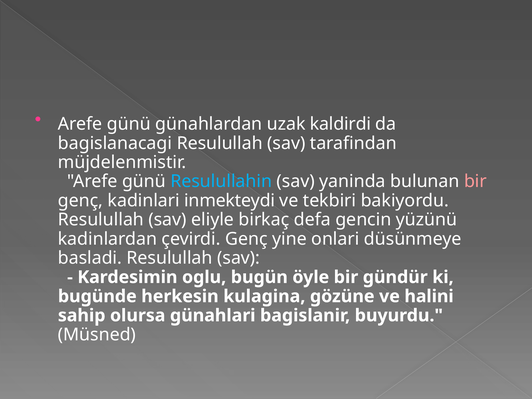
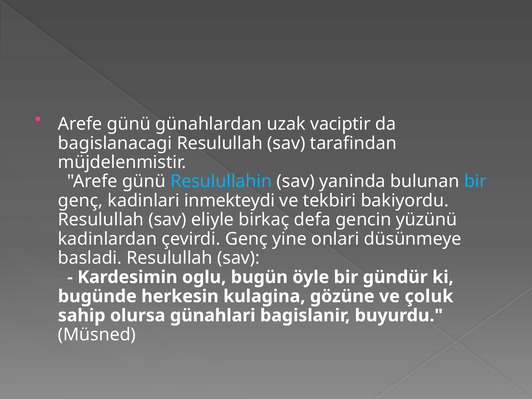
kaldirdi: kaldirdi -> vaciptir
bir at (475, 181) colour: pink -> light blue
halini: halini -> çoluk
